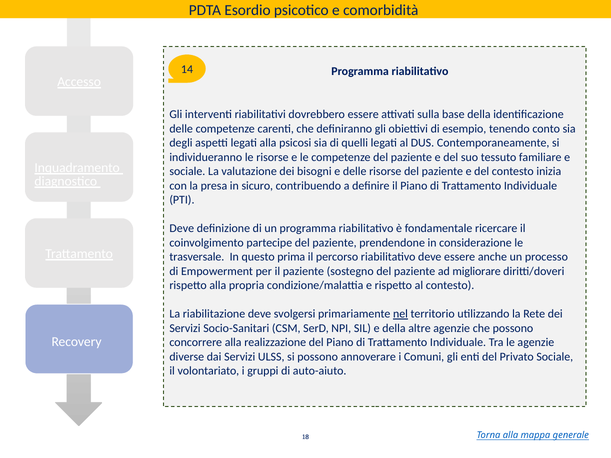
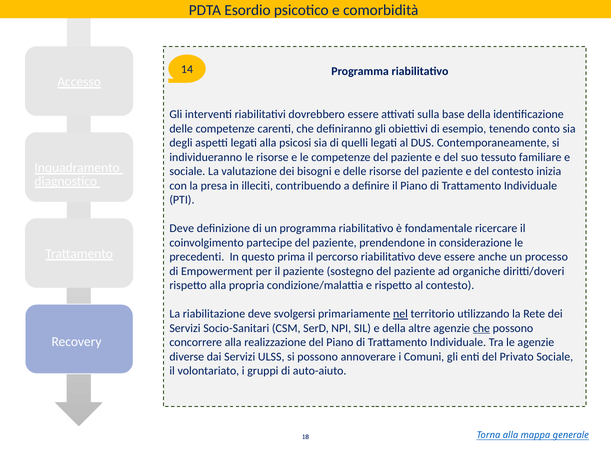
sicuro: sicuro -> illeciti
trasversale: trasversale -> precedenti
migliorare: migliorare -> organiche
che at (481, 328) underline: none -> present
